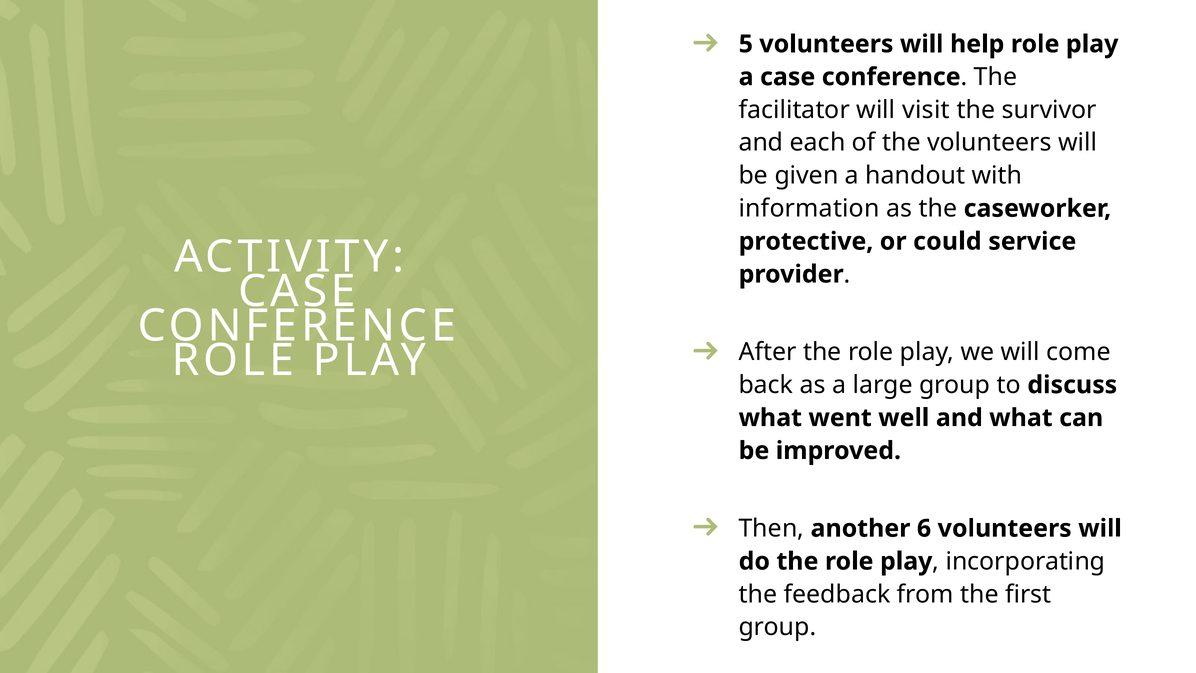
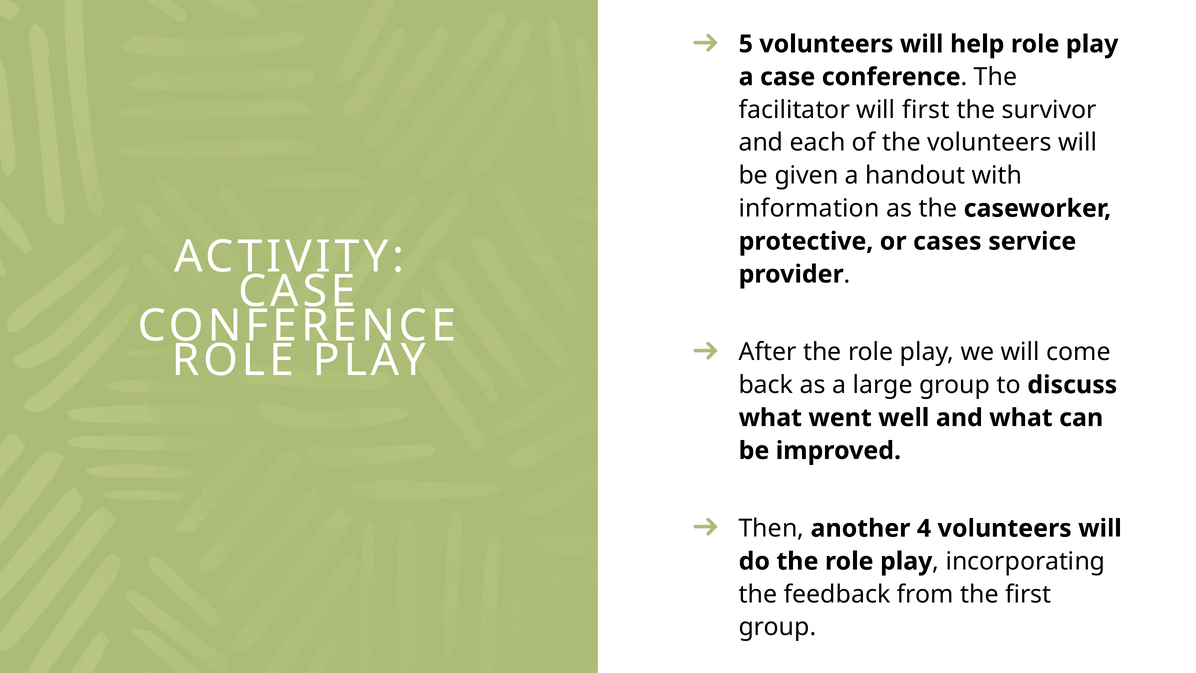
will visit: visit -> first
could: could -> cases
6: 6 -> 4
